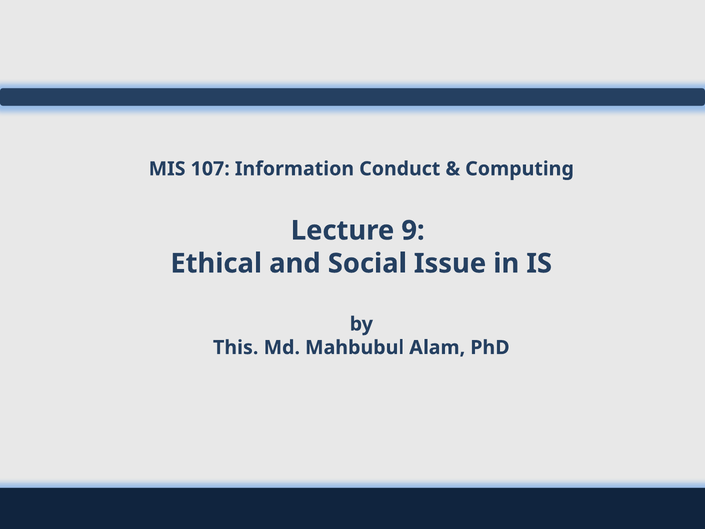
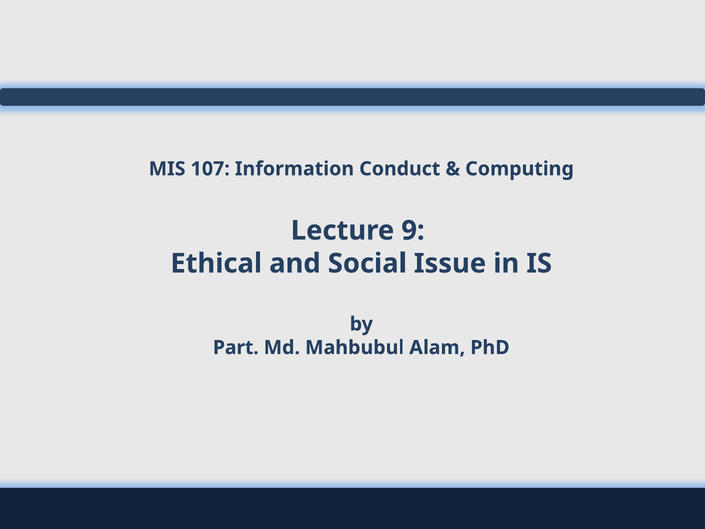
This: This -> Part
